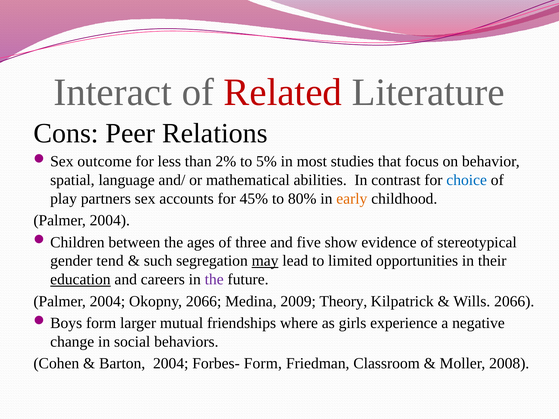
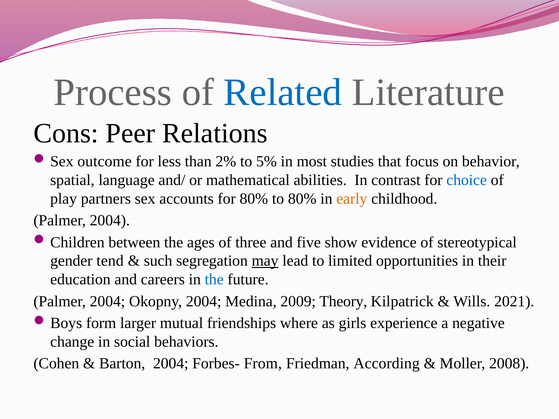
Interact: Interact -> Process
Related colour: red -> blue
for 45%: 45% -> 80%
education underline: present -> none
the at (214, 280) colour: purple -> blue
Okopny 2066: 2066 -> 2004
Wills 2066: 2066 -> 2021
Forbes- Form: Form -> From
Classroom: Classroom -> According
